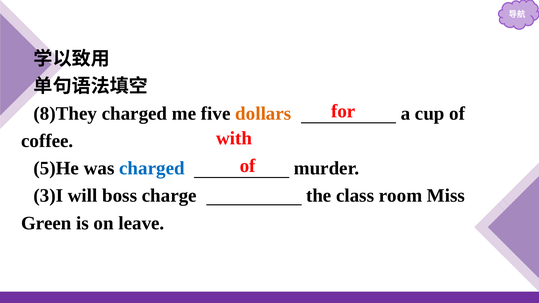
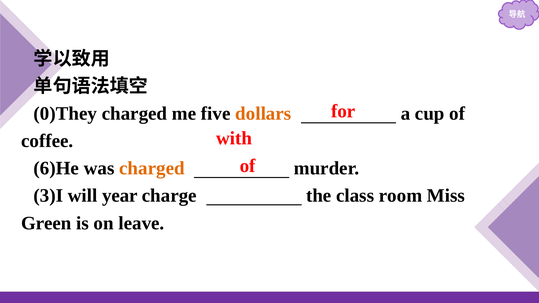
8)They: 8)They -> 0)They
5)He: 5)He -> 6)He
charged at (152, 168) colour: blue -> orange
boss: boss -> year
